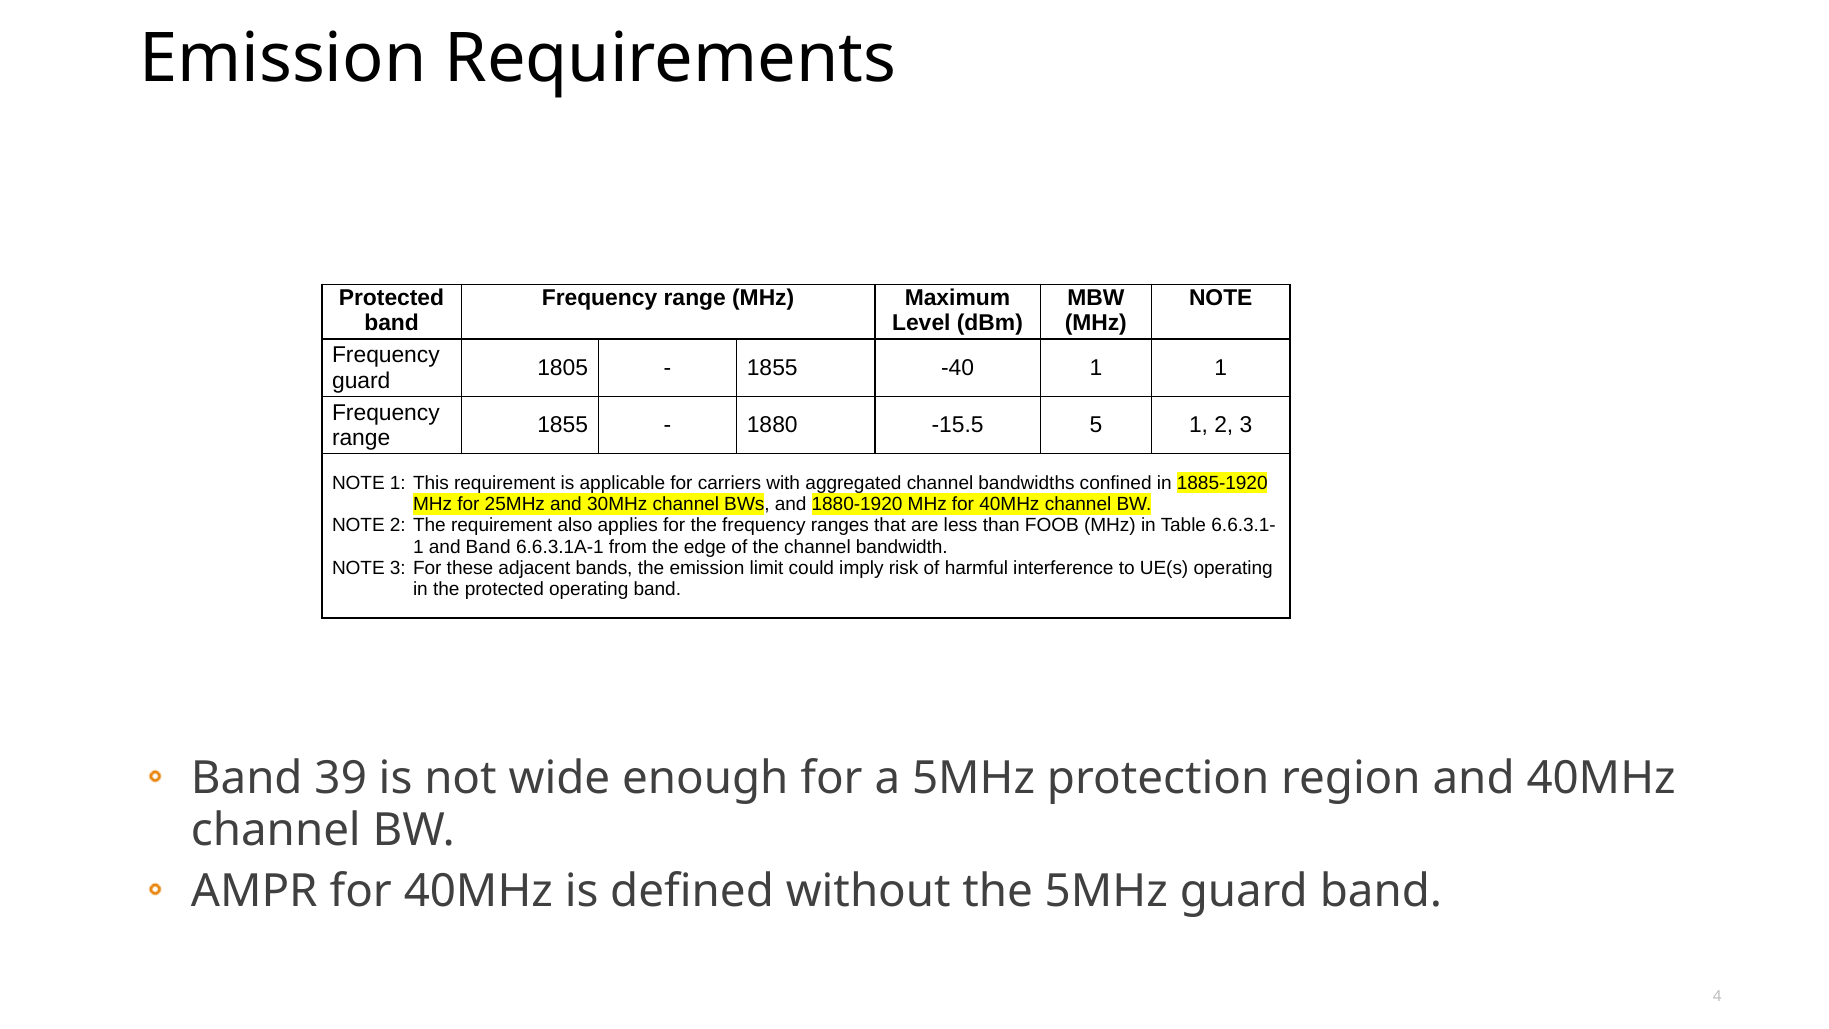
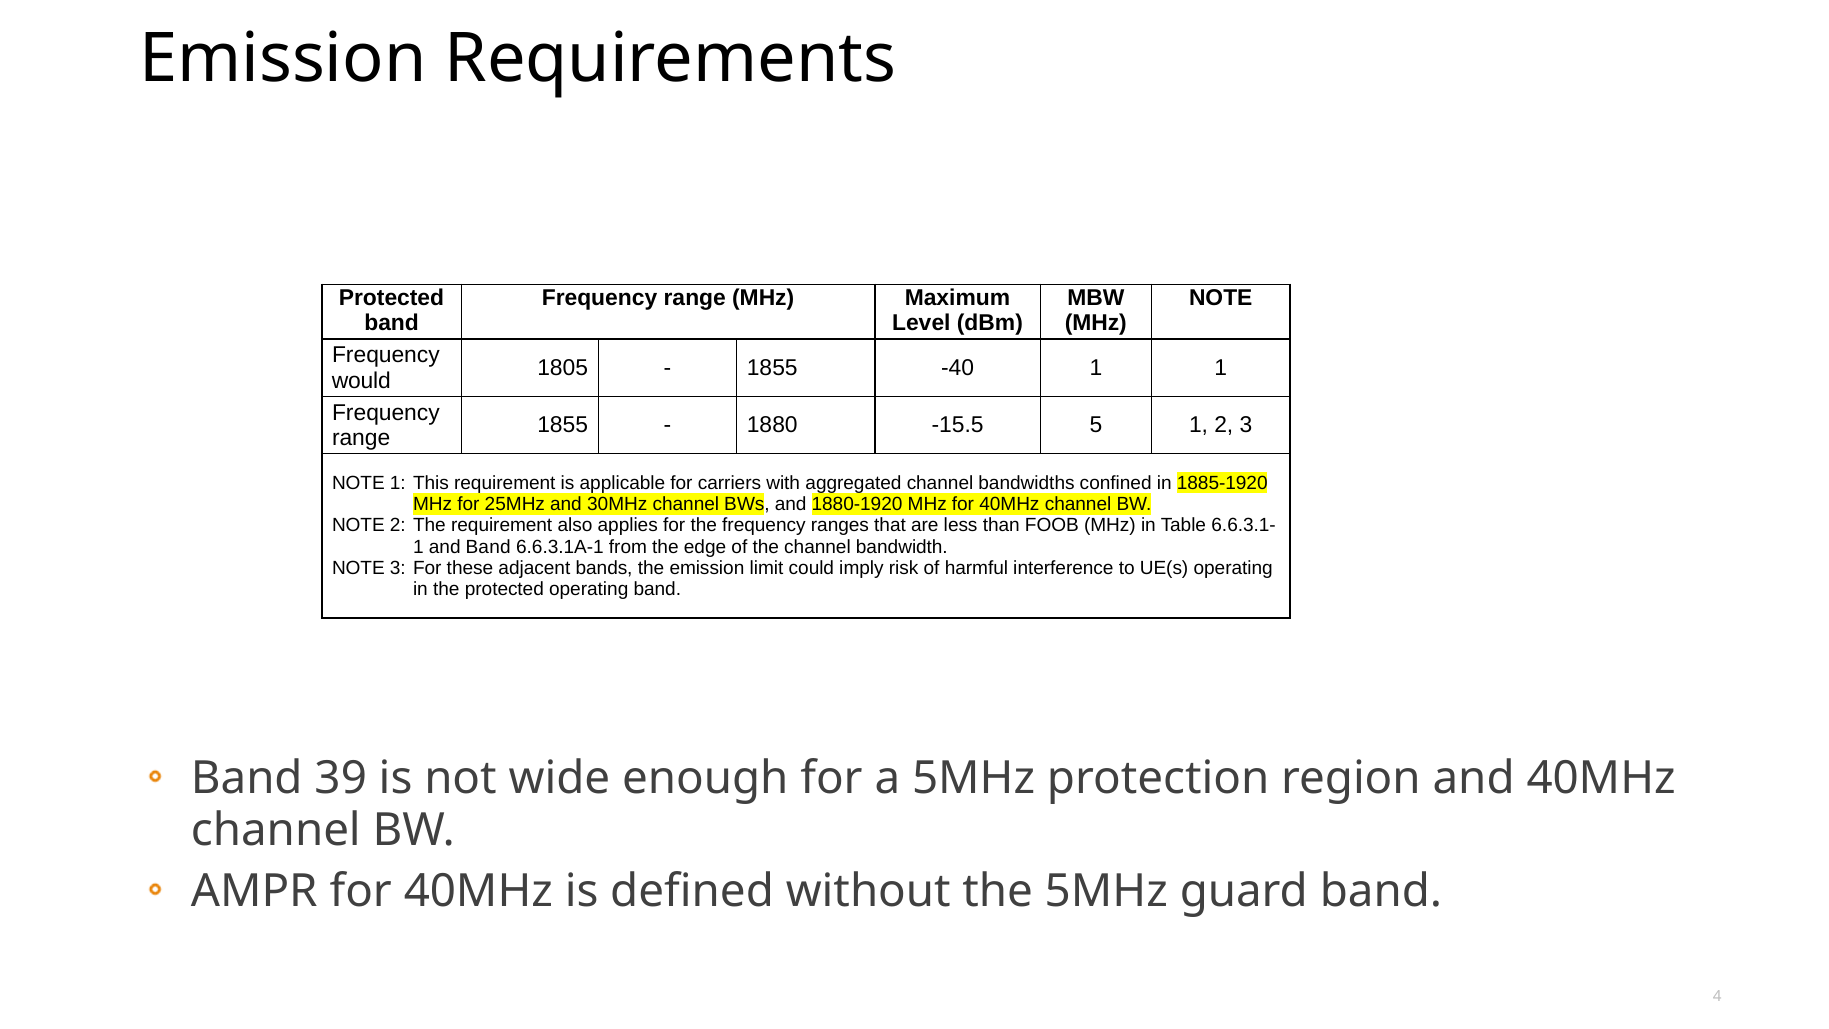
guard at (361, 381): guard -> would
